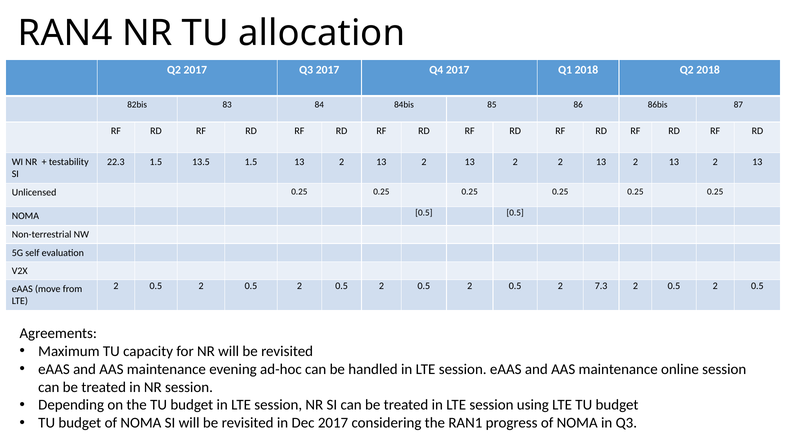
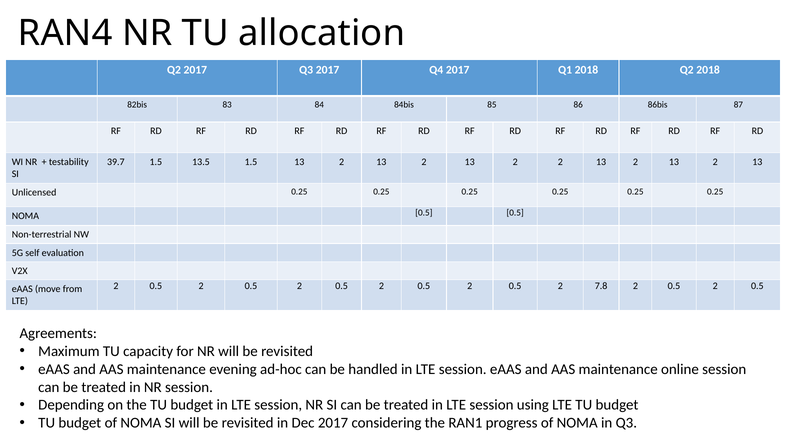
22.3: 22.3 -> 39.7
7.3: 7.3 -> 7.8
